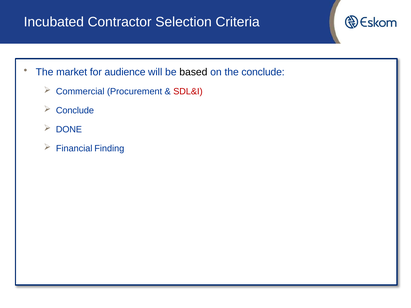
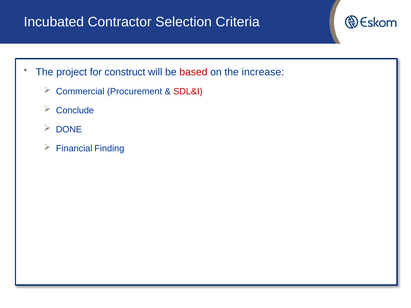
market: market -> project
audience: audience -> construct
based colour: black -> red
the conclude: conclude -> increase
